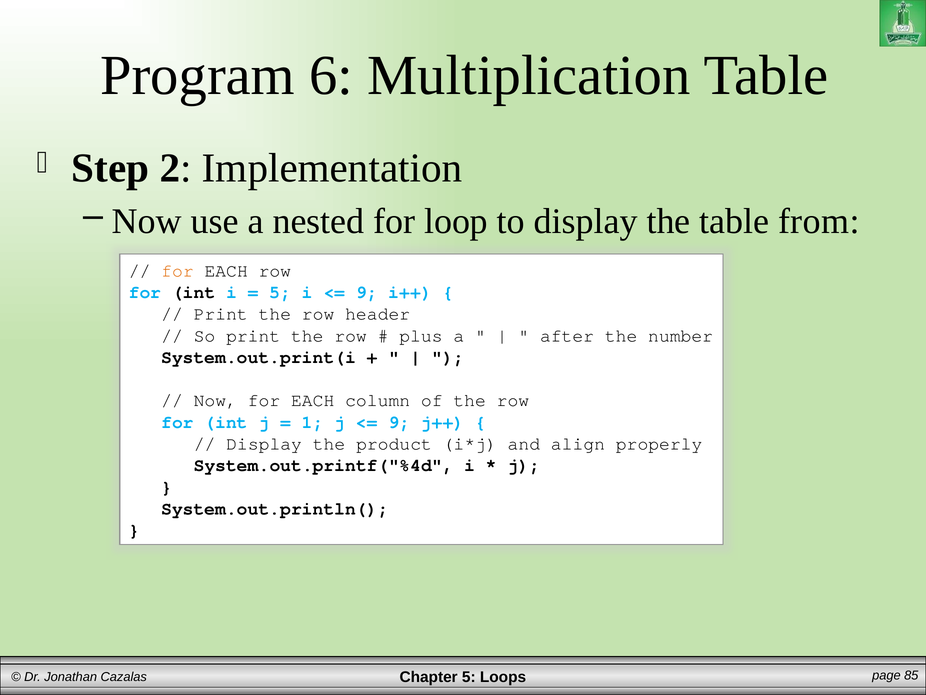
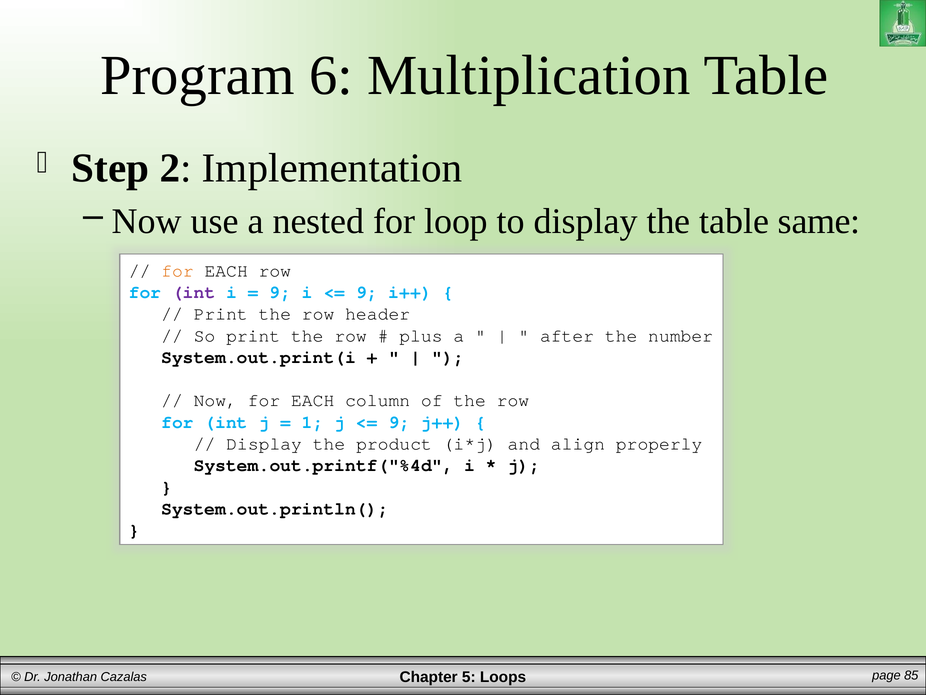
from: from -> same
int at (194, 292) colour: black -> purple
5 at (280, 292): 5 -> 9
